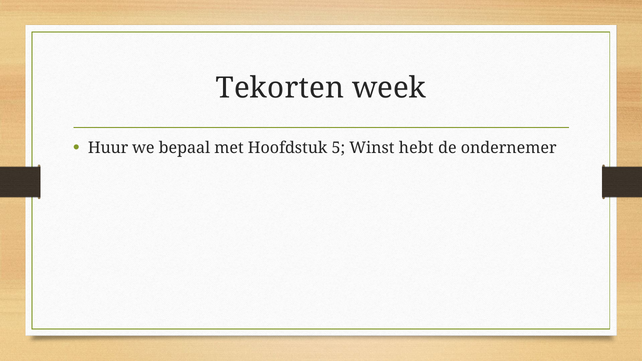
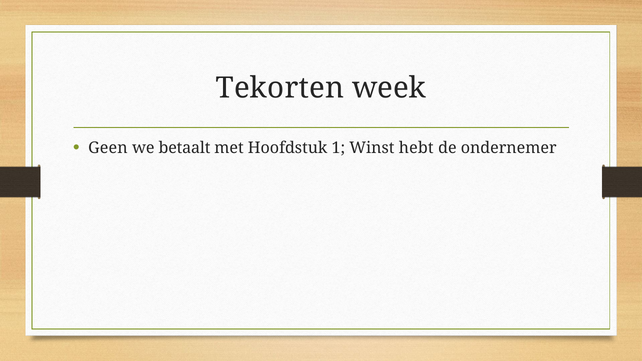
Huur: Huur -> Geen
bepaal: bepaal -> betaalt
5: 5 -> 1
